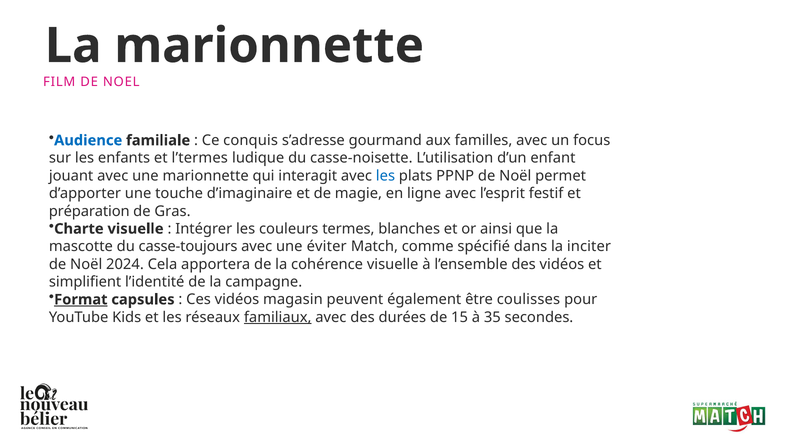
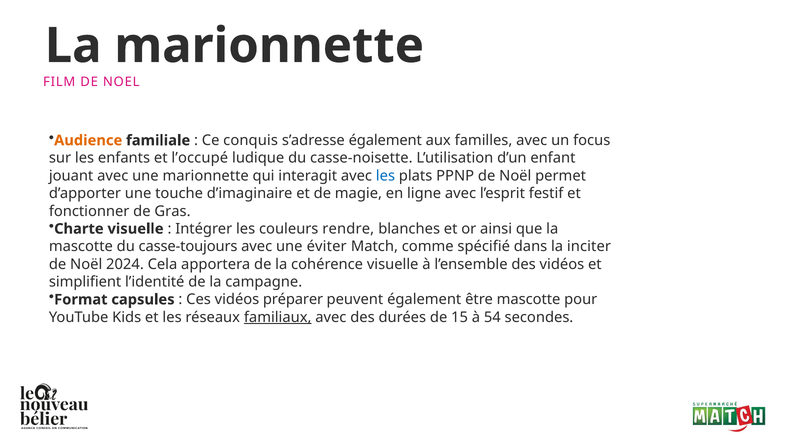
Audience colour: blue -> orange
s’adresse gourmand: gourmand -> également
l’termes: l’termes -> l’occupé
préparation: préparation -> fonctionner
termes: termes -> rendre
Format underline: present -> none
magasin: magasin -> préparer
être coulisses: coulisses -> mascotte
35: 35 -> 54
